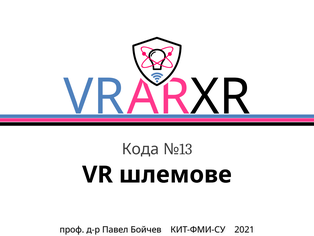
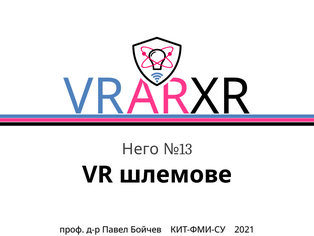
Кода: Кода -> Него
